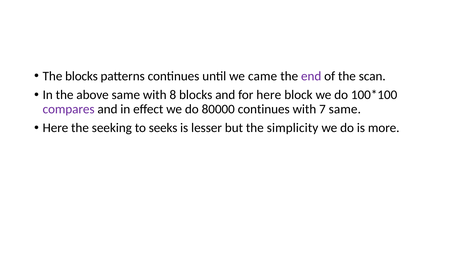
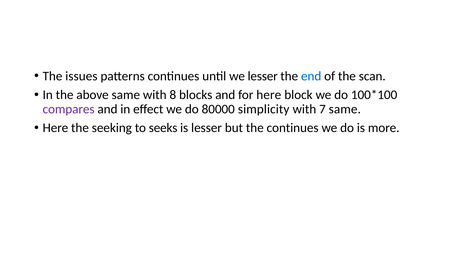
The blocks: blocks -> issues
we came: came -> lesser
end colour: purple -> blue
80000 continues: continues -> simplicity
the simplicity: simplicity -> continues
